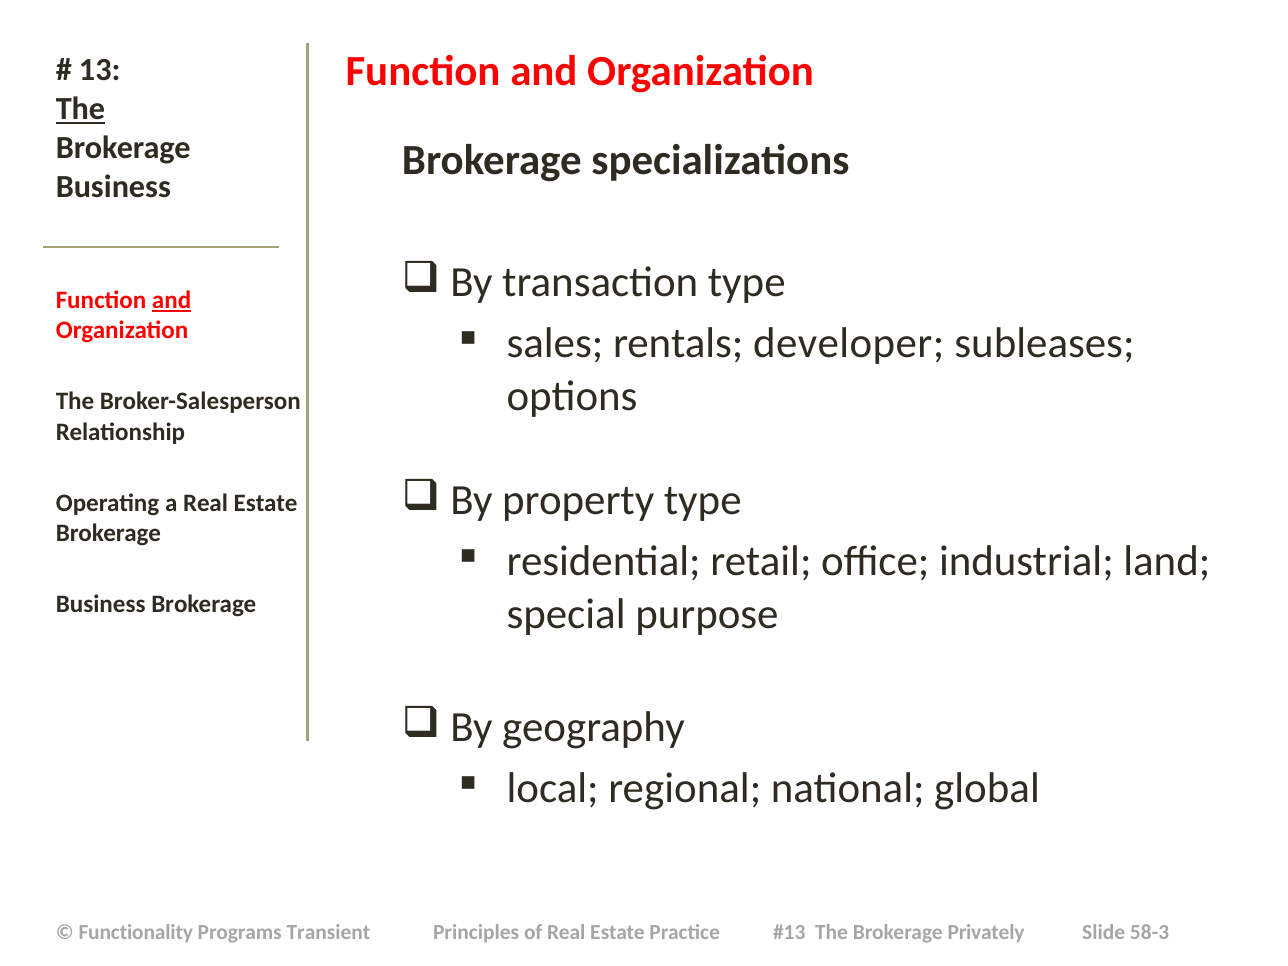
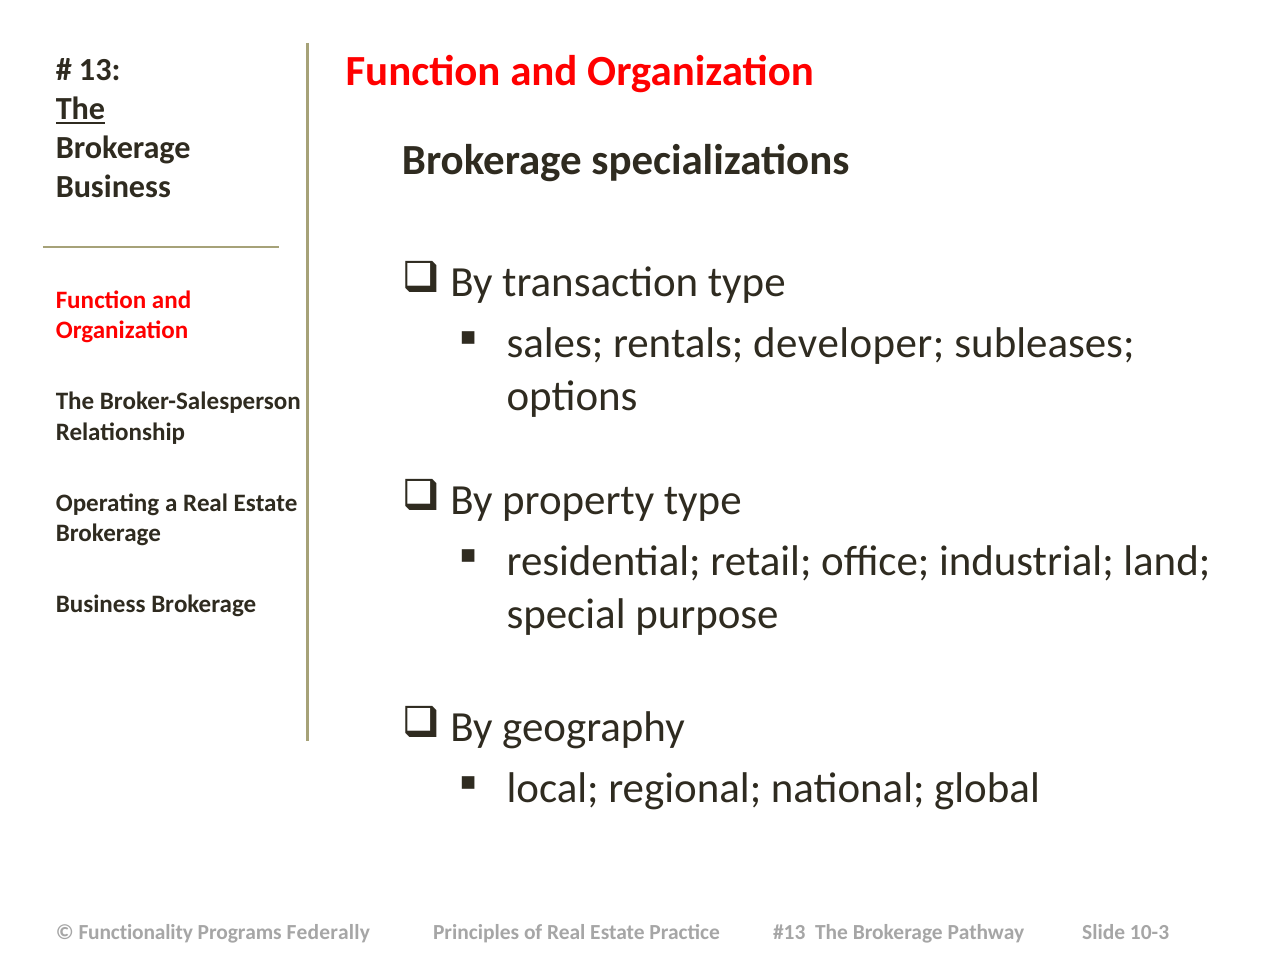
and at (172, 300) underline: present -> none
Transient: Transient -> Federally
Privately: Privately -> Pathway
58-3: 58-3 -> 10-3
